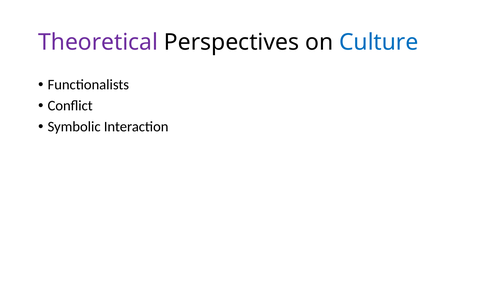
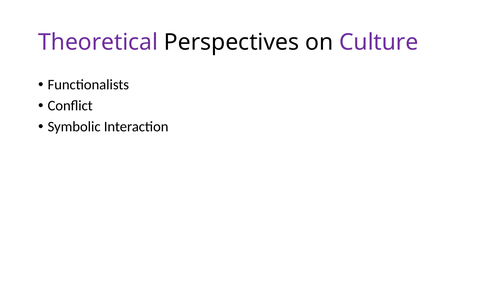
Culture colour: blue -> purple
